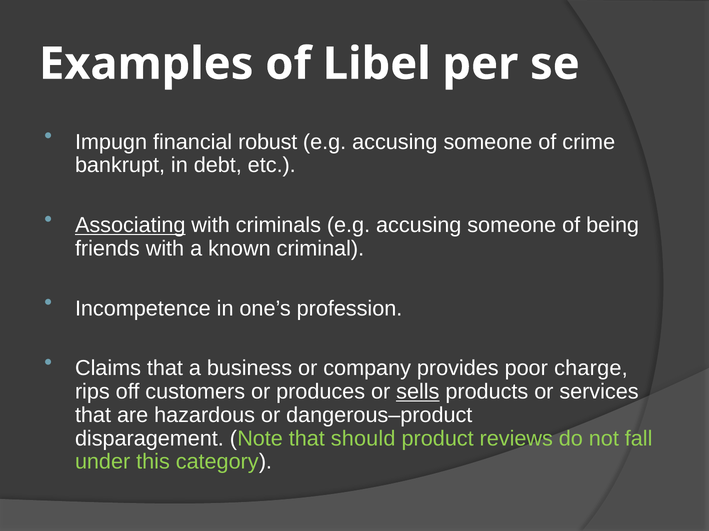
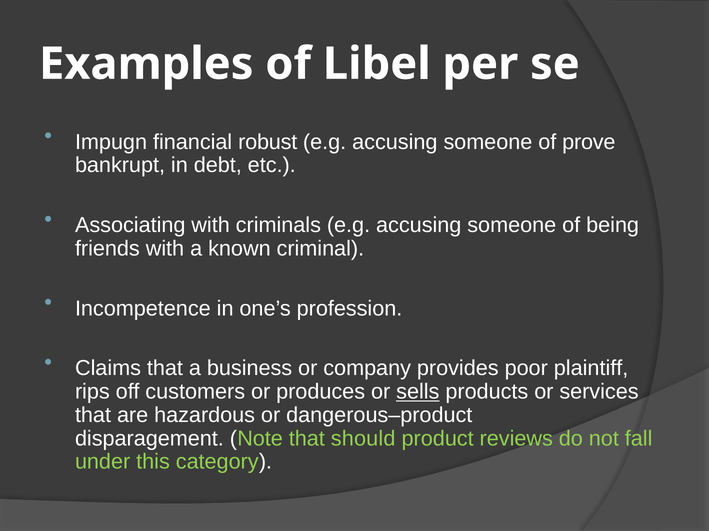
crime: crime -> prove
Associating underline: present -> none
charge: charge -> plaintiff
